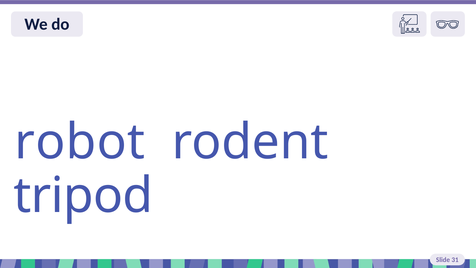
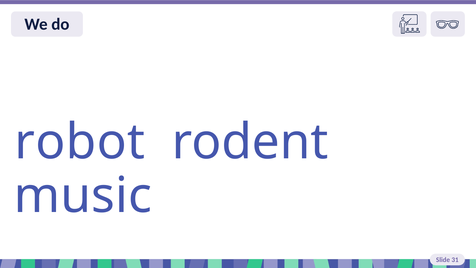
tripod: tripod -> music
